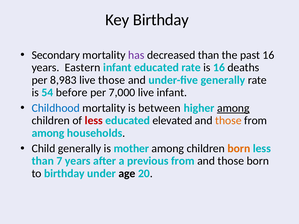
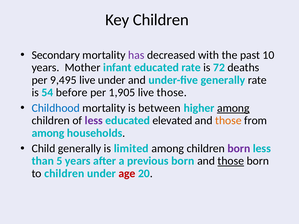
Key Birthday: Birthday -> Children
decreased than: than -> with
past 16: 16 -> 10
Eastern: Eastern -> Mother
is 16: 16 -> 72
8,983: 8,983 -> 9,495
live those: those -> under
7,000: 7,000 -> 1,905
live infant: infant -> those
less at (94, 121) colour: red -> purple
mother: mother -> limited
born at (239, 149) colour: orange -> purple
7: 7 -> 5
previous from: from -> born
those at (231, 161) underline: none -> present
to birthday: birthday -> children
age colour: black -> red
